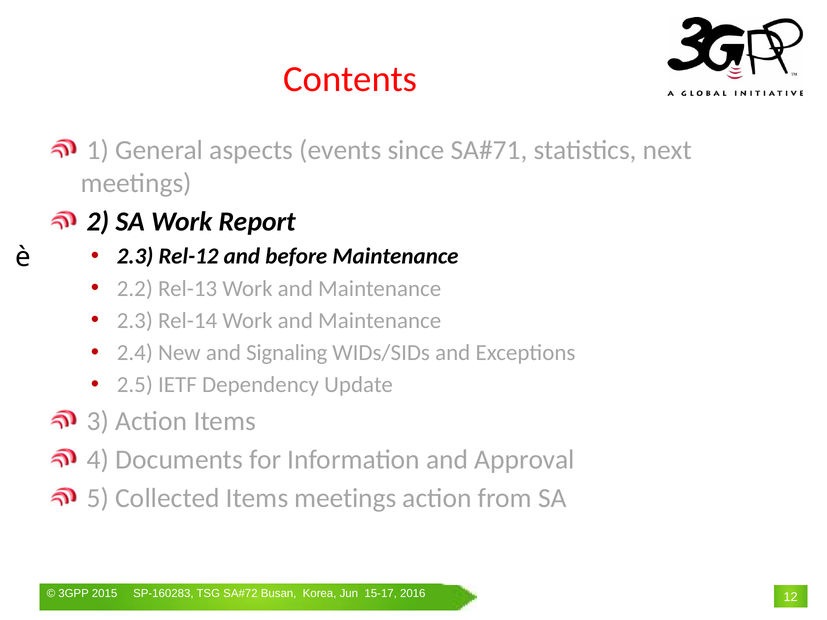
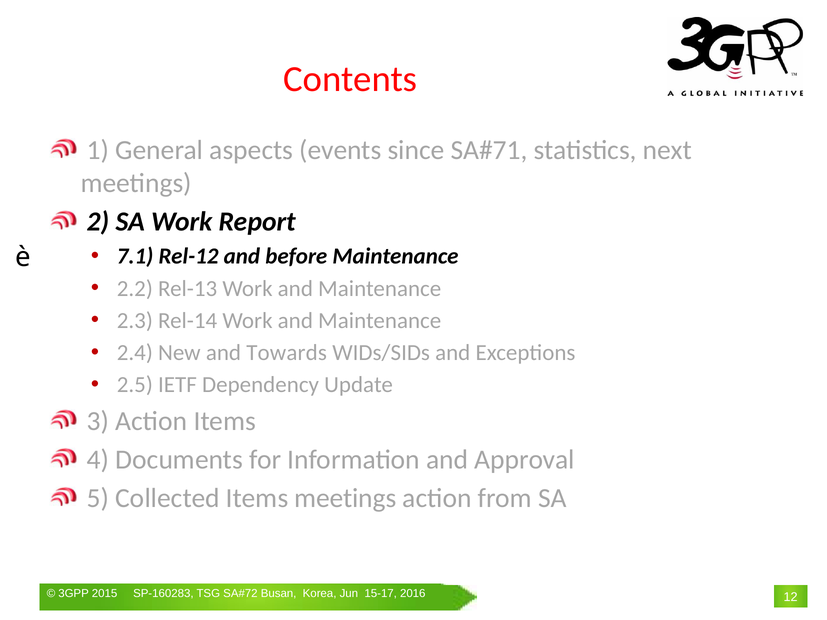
2.3 at (135, 256): 2.3 -> 7.1
Signaling: Signaling -> Towards
